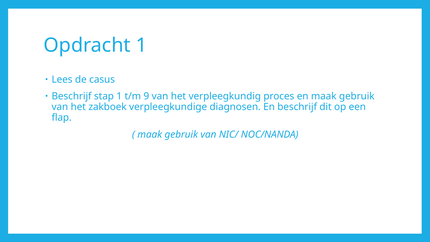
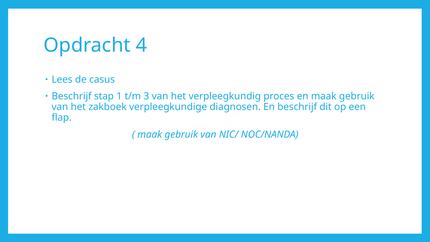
Opdracht 1: 1 -> 4
9: 9 -> 3
